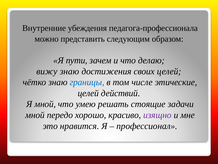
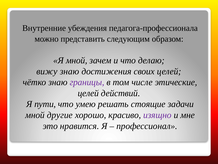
Я пути: пути -> мной
границы colour: blue -> purple
Я мной: мной -> пути
передо: передо -> другие
